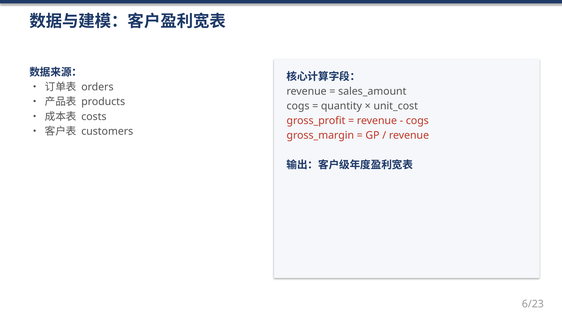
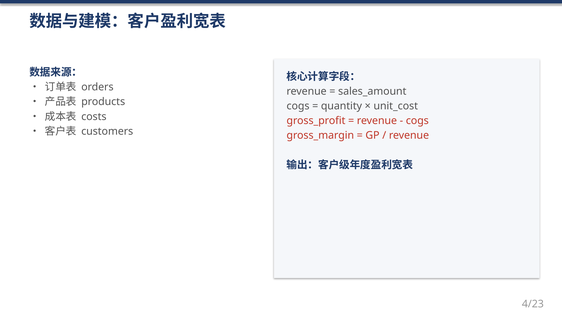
6/23: 6/23 -> 4/23
